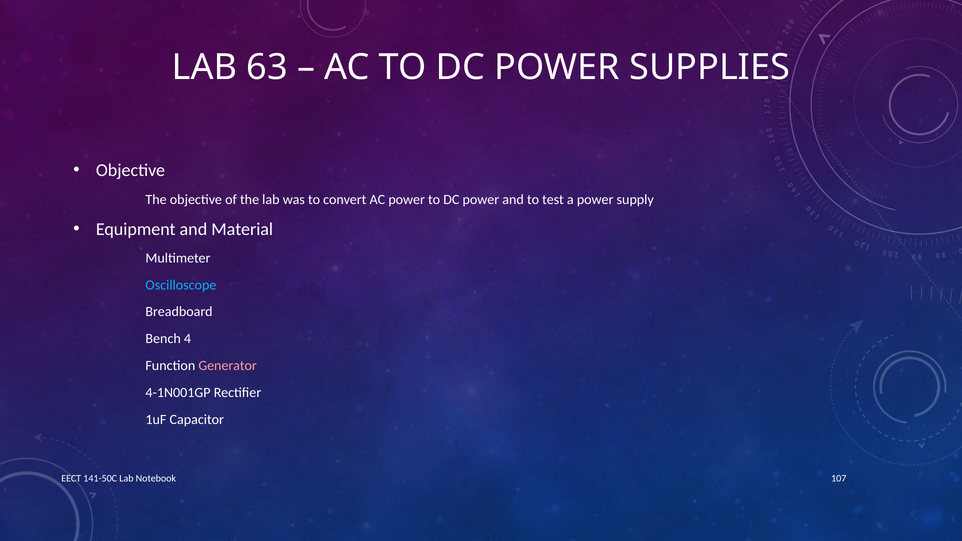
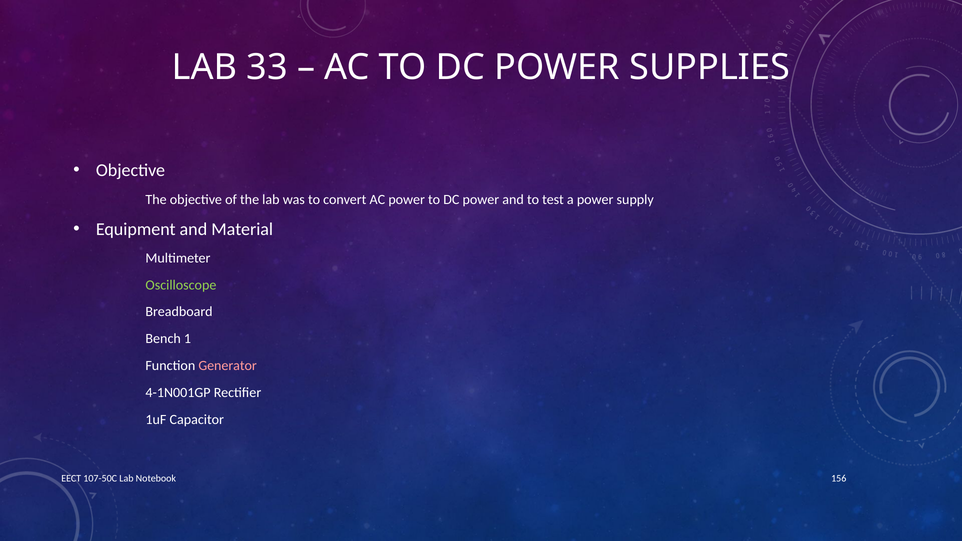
63: 63 -> 33
Oscilloscope colour: light blue -> light green
4: 4 -> 1
141-50C: 141-50C -> 107-50C
107: 107 -> 156
